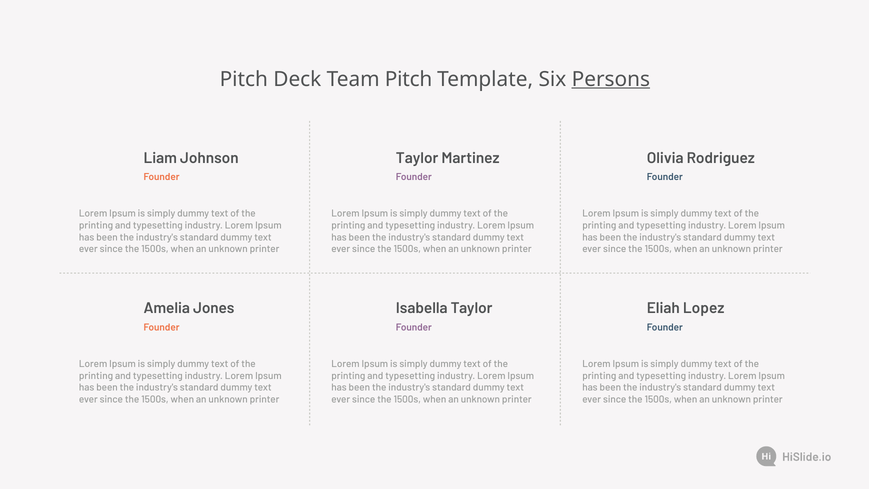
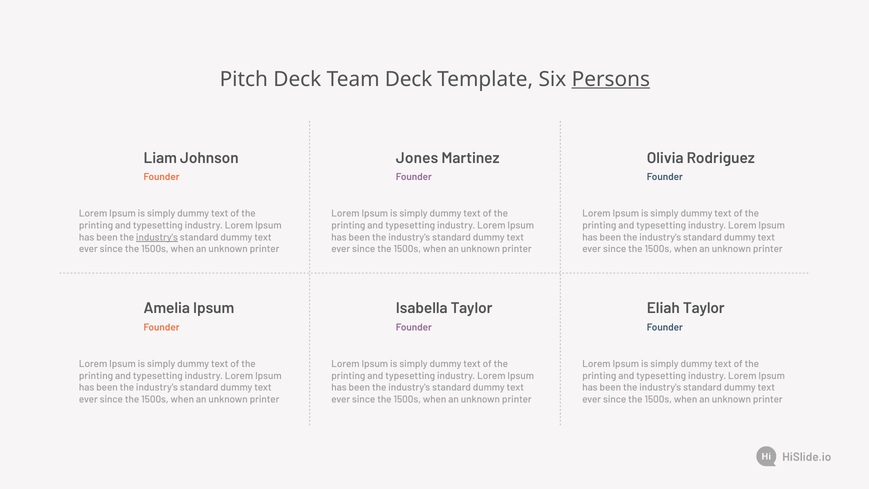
Team Pitch: Pitch -> Deck
Taylor at (417, 158): Taylor -> Jones
industry's at (157, 237) underline: none -> present
Amelia Jones: Jones -> Ipsum
Eliah Lopez: Lopez -> Taylor
